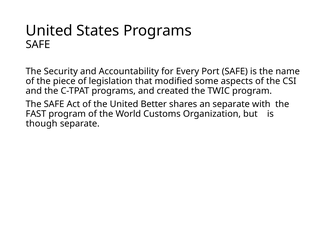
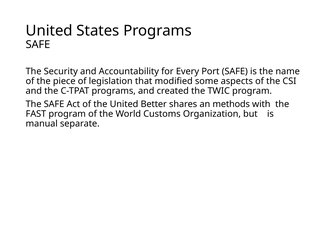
an separate: separate -> methods
though: though -> manual
